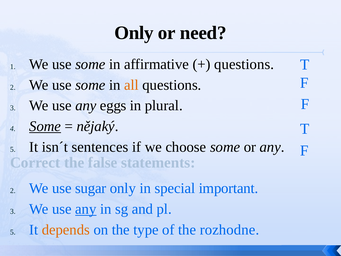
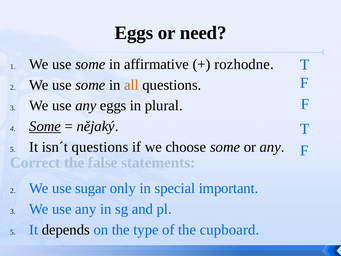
Only at (134, 33): Only -> Eggs
questions at (244, 64): questions -> rozhodne
isn´t sentences: sentences -> questions
any at (86, 209) underline: present -> none
depends colour: orange -> black
rozhodne: rozhodne -> cupboard
